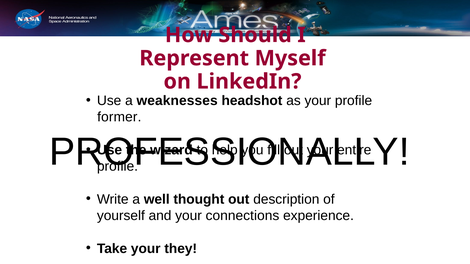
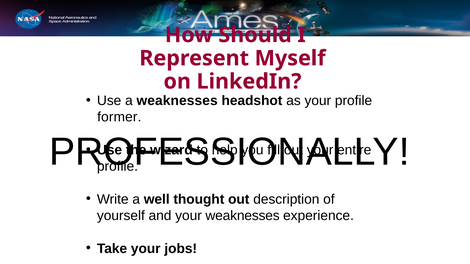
your connections: connections -> weaknesses
they: they -> jobs
